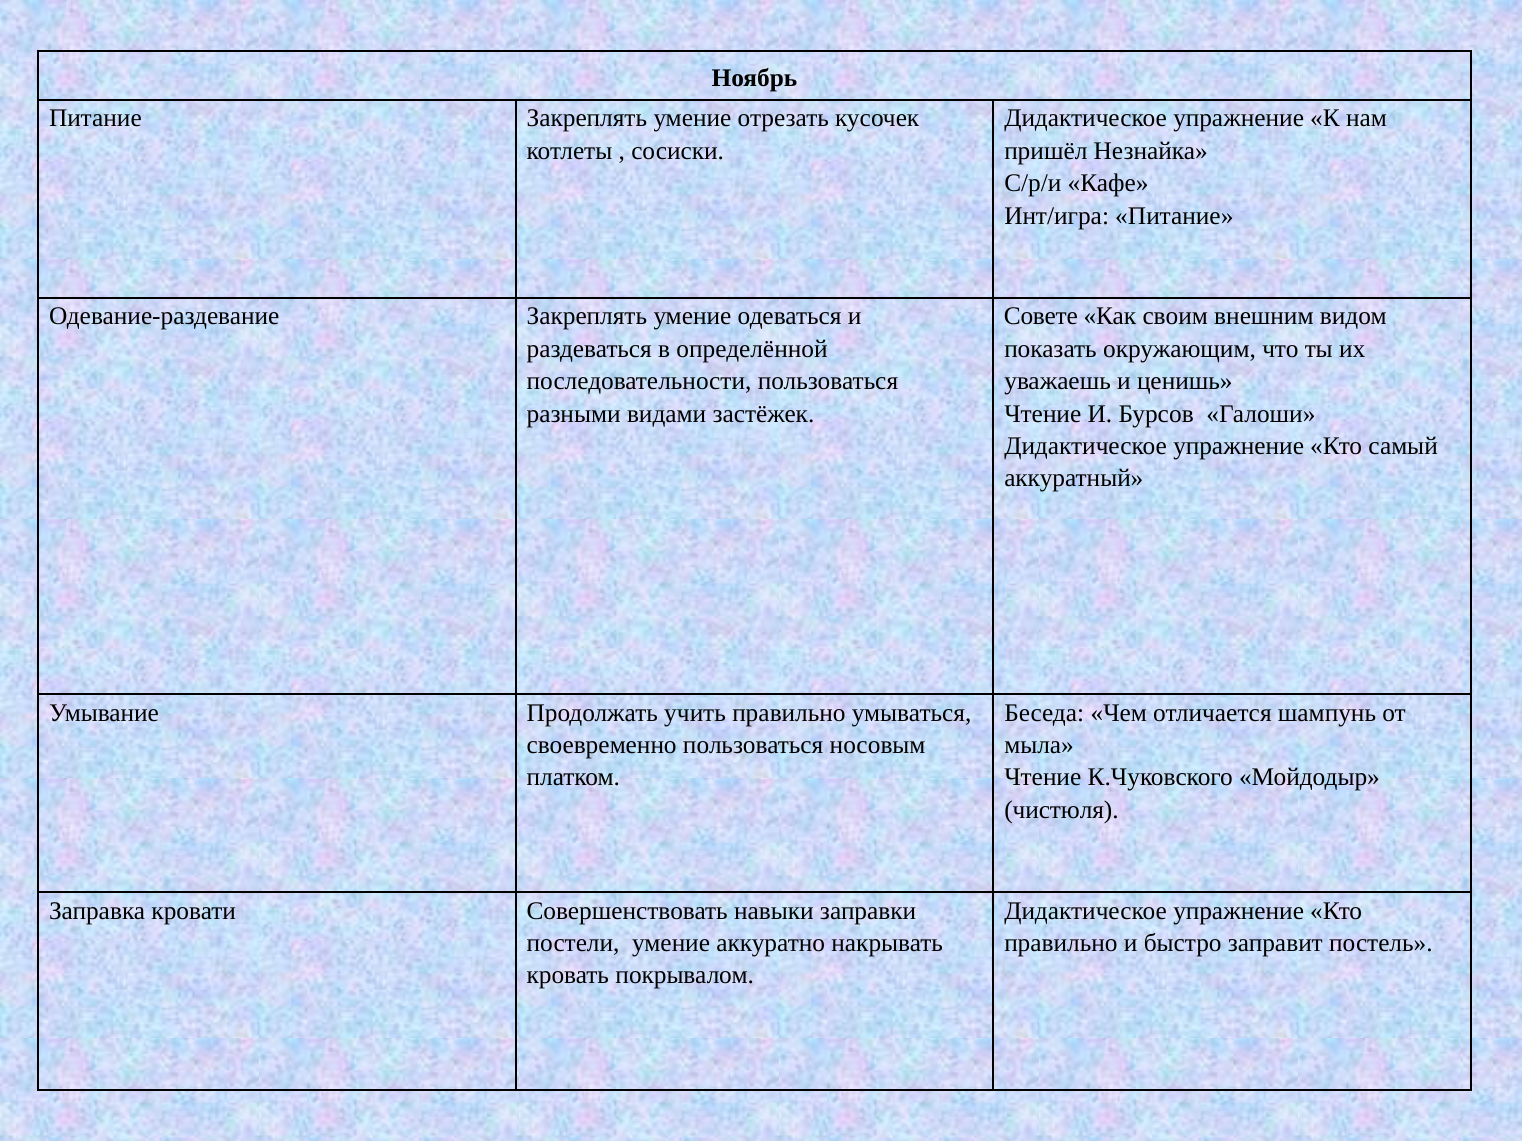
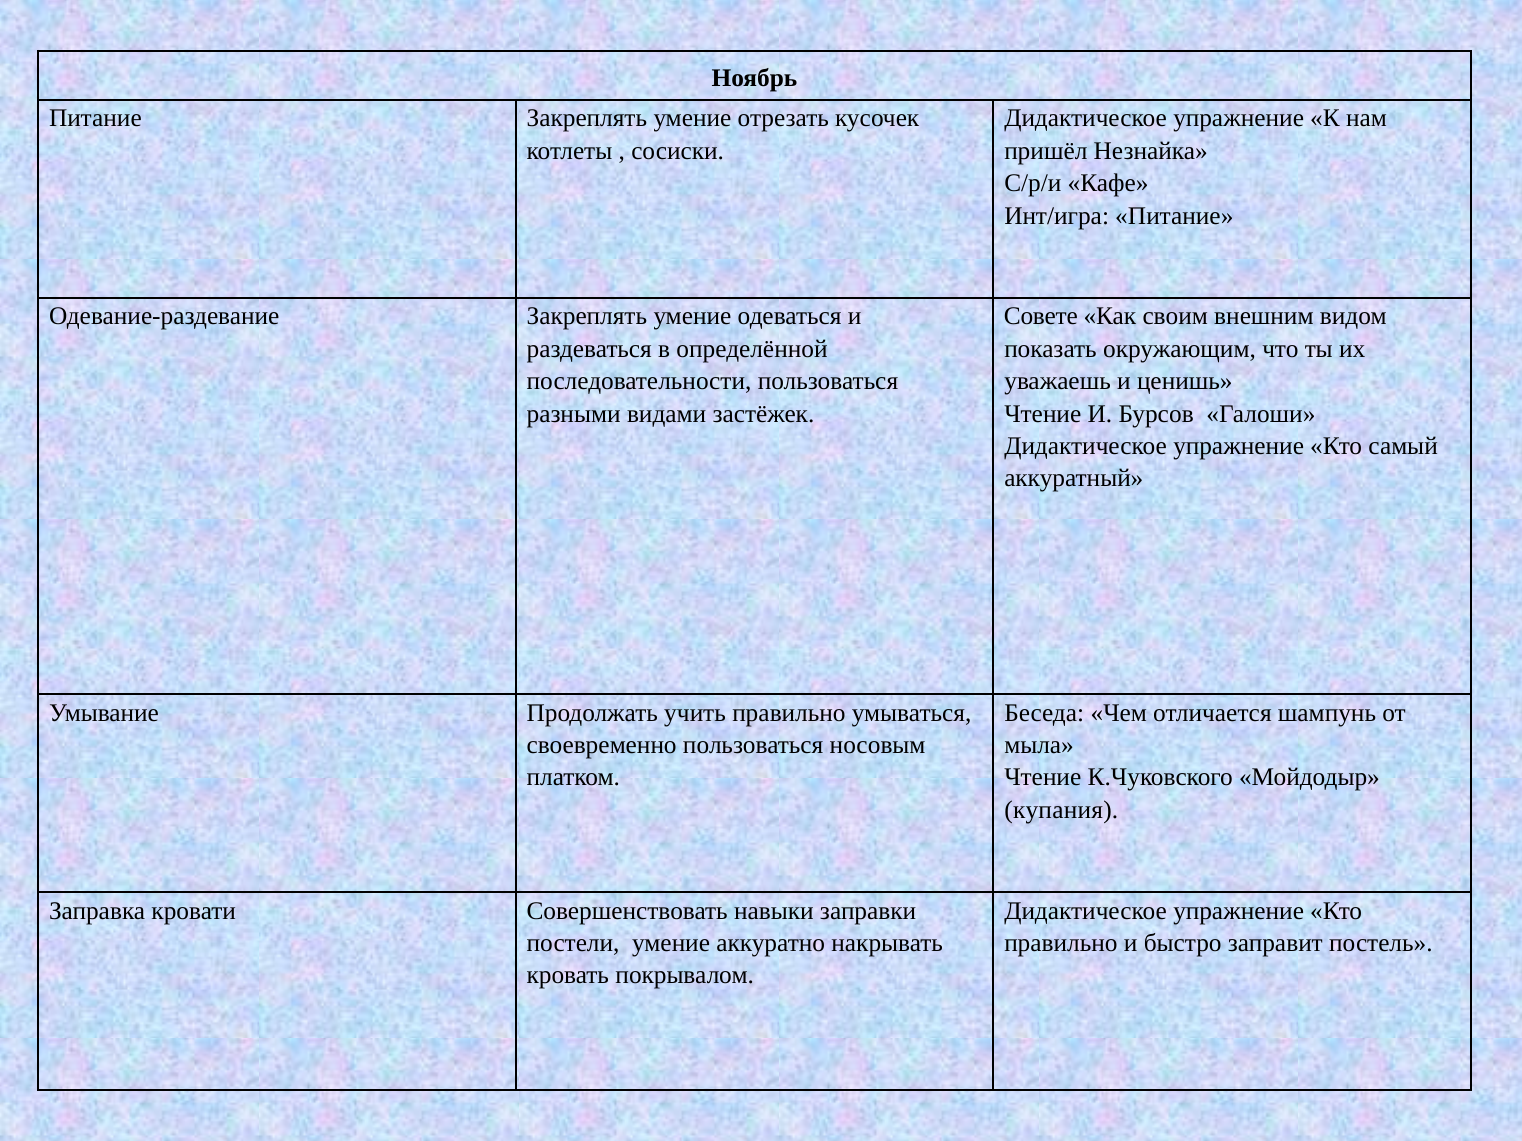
чистюля: чистюля -> купания
